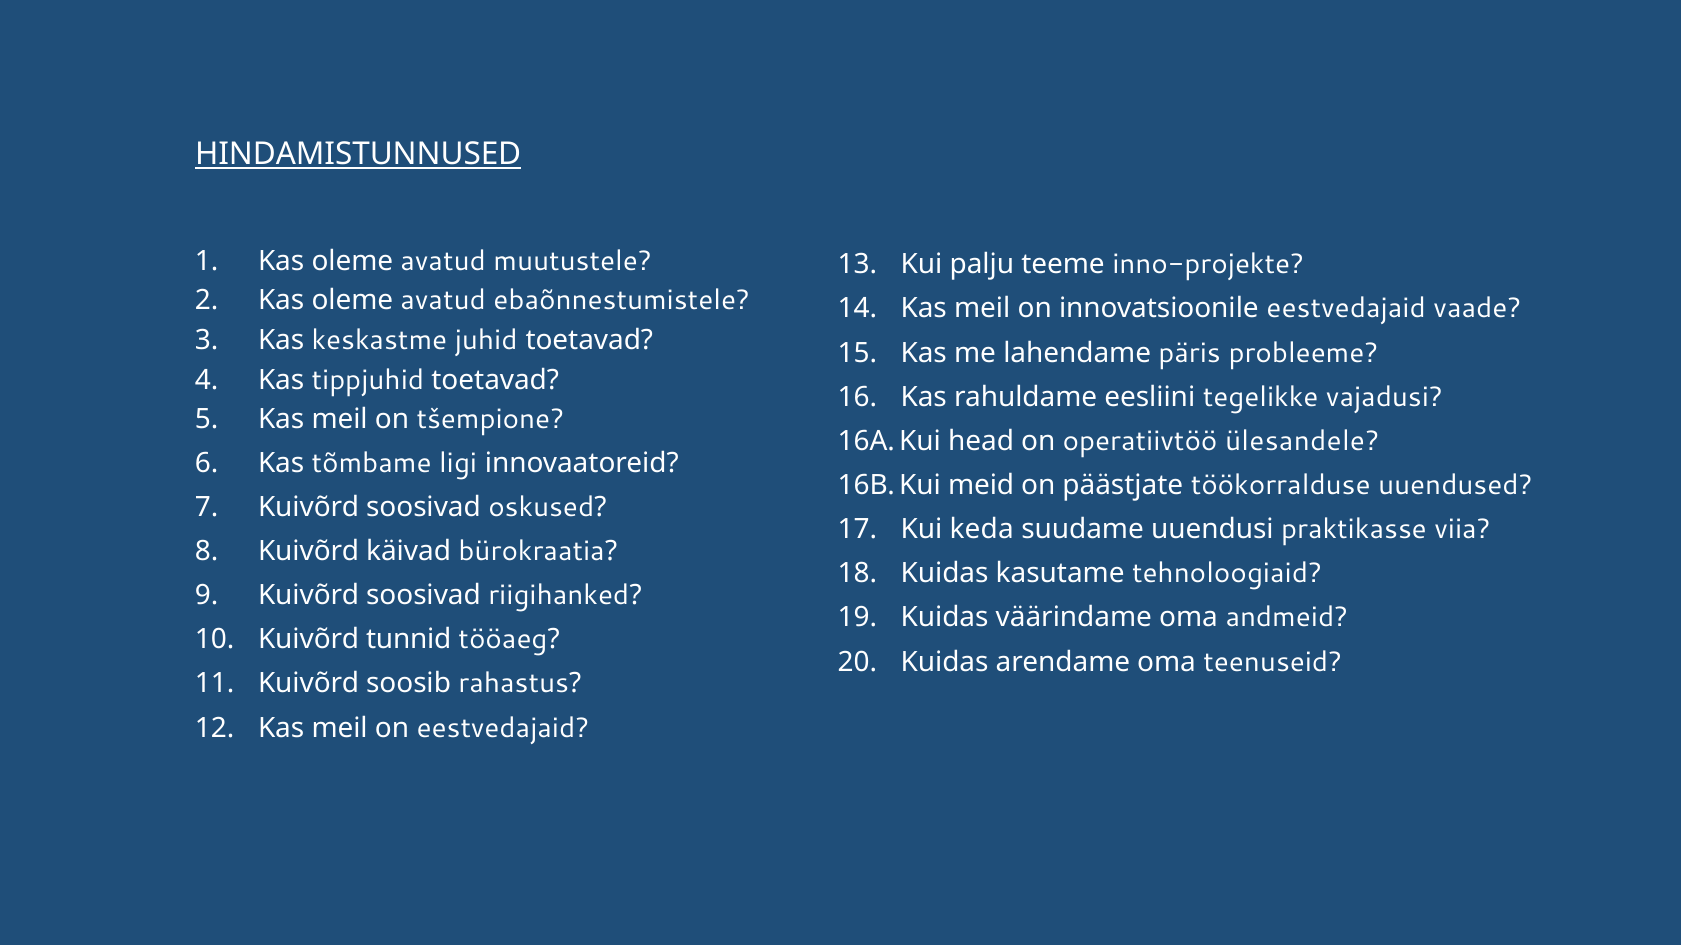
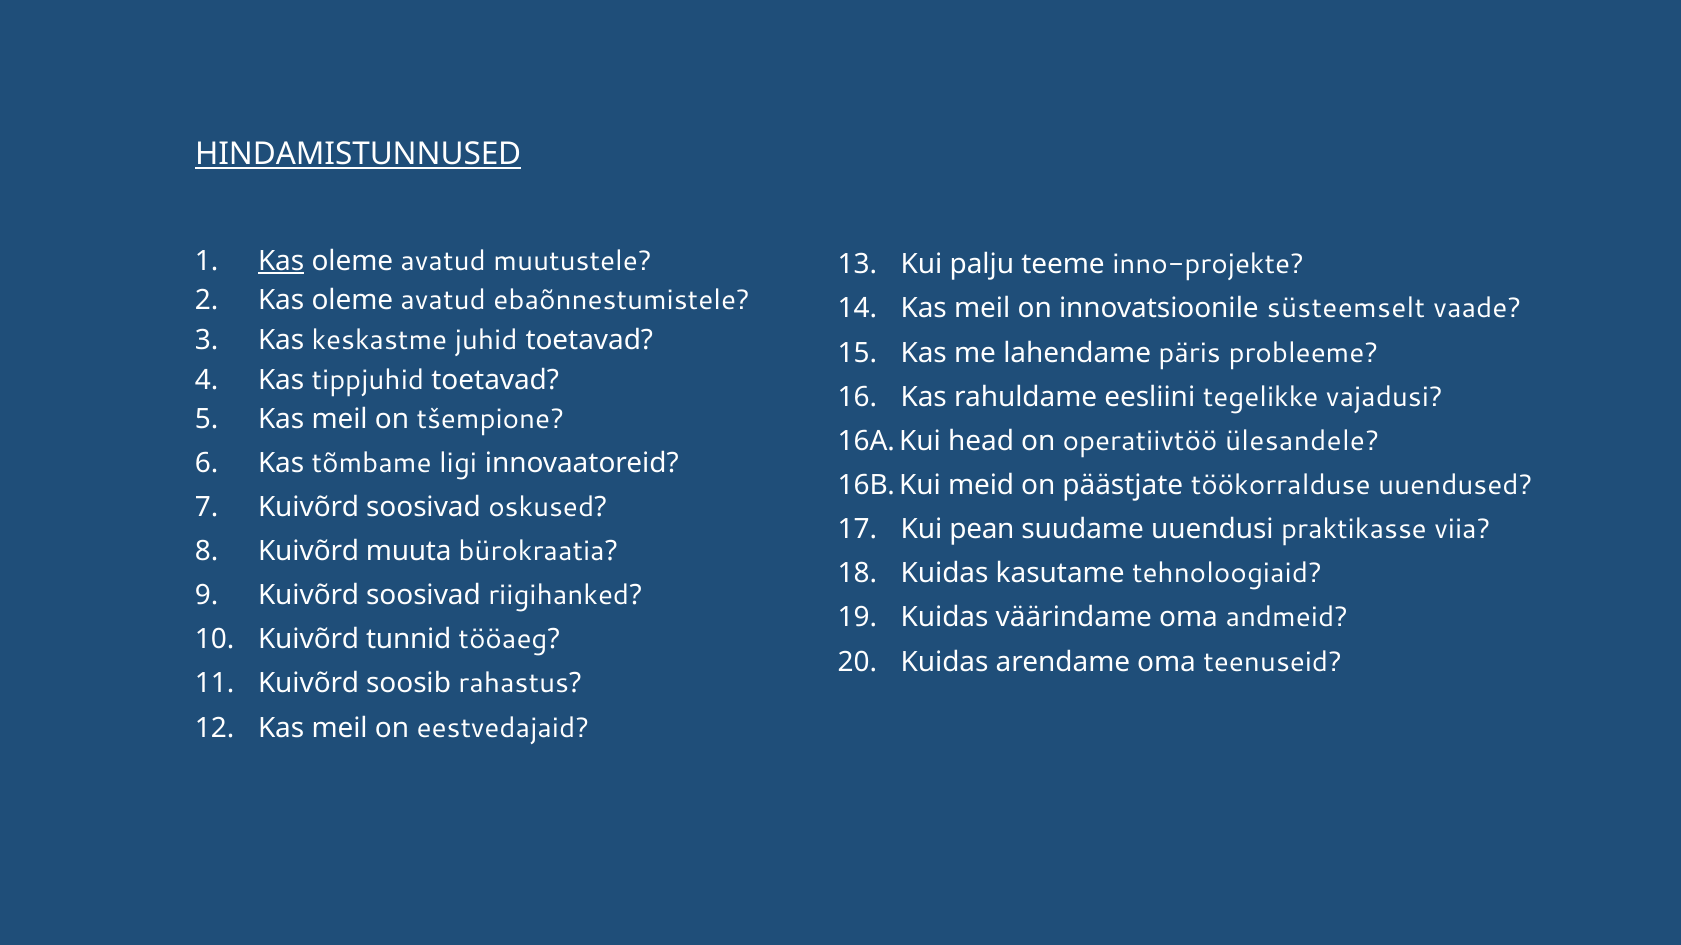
Kas at (281, 261) underline: none -> present
innovatsioonile eestvedajaid: eestvedajaid -> süsteemselt
keda: keda -> pean
käivad: käivad -> muuta
